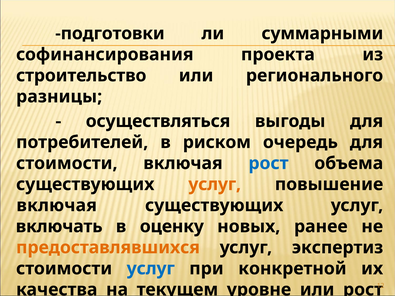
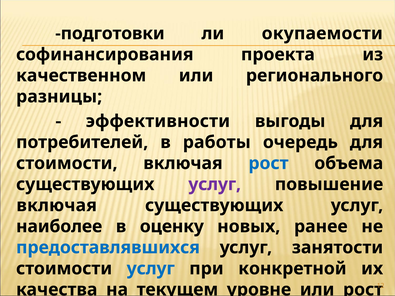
суммарными: суммарными -> окупаемости
строительство: строительство -> качественном
осуществляться: осуществляться -> эффективности
риском: риском -> работы
услуг at (215, 184) colour: orange -> purple
включать: включать -> наиболее
предоставлявшихся colour: orange -> blue
экспертиз: экспертиз -> занятости
